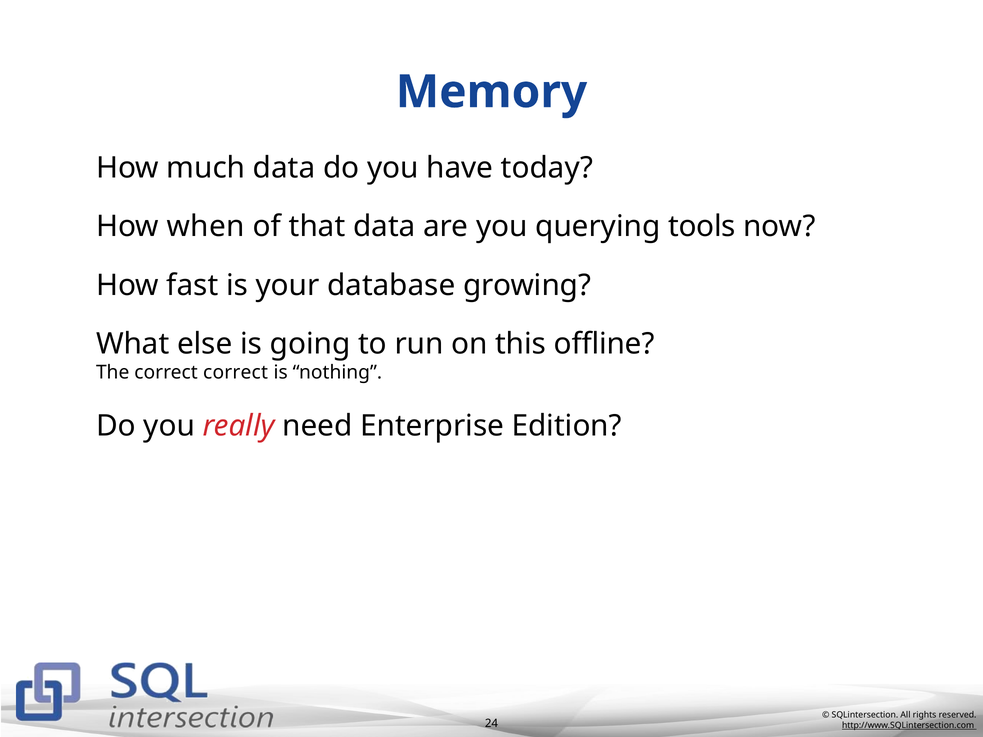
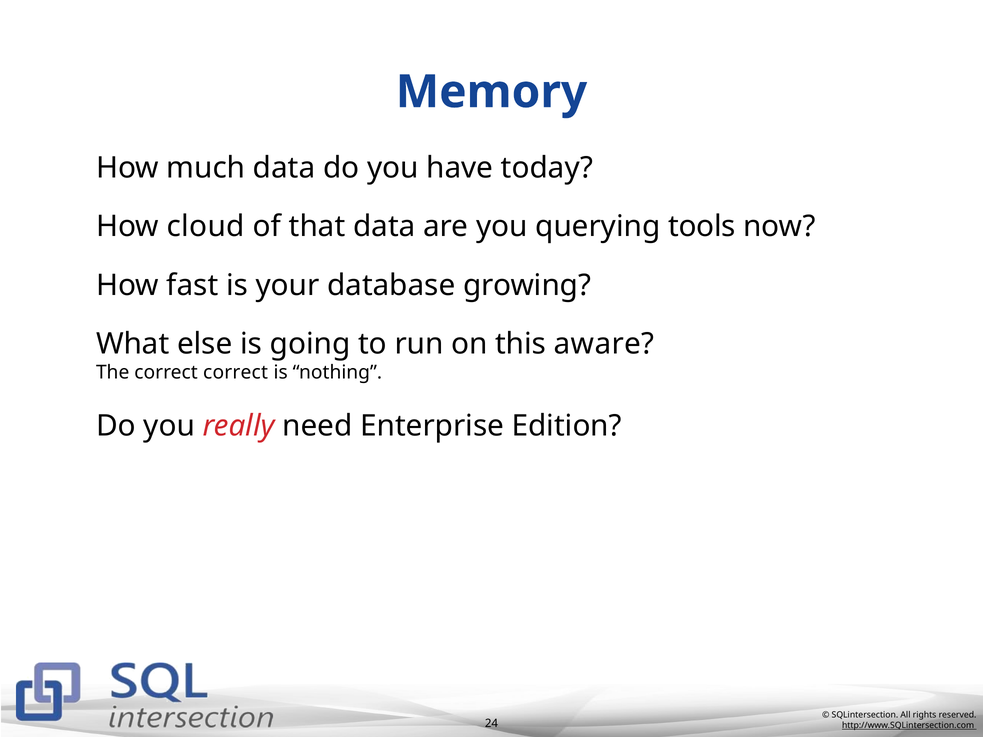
when: when -> cloud
offline: offline -> aware
